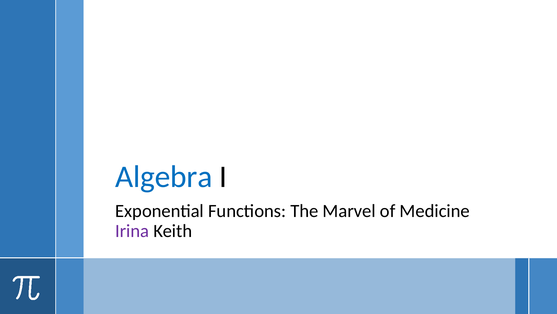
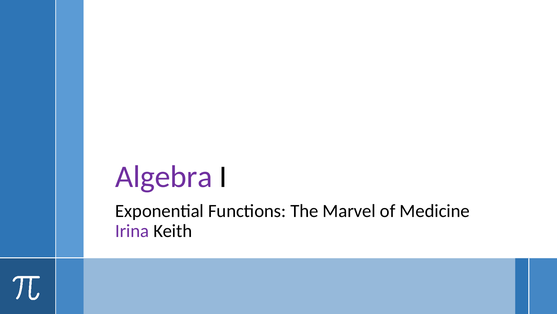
Algebra colour: blue -> purple
